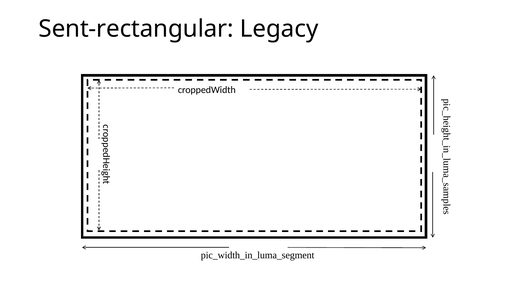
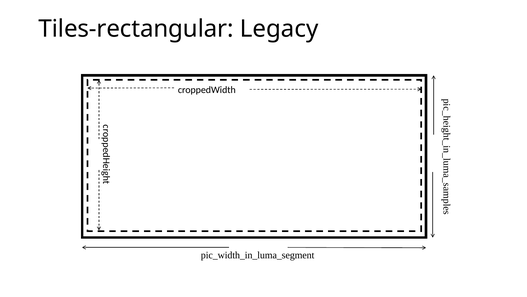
Sent-rectangular: Sent-rectangular -> Tiles-rectangular
